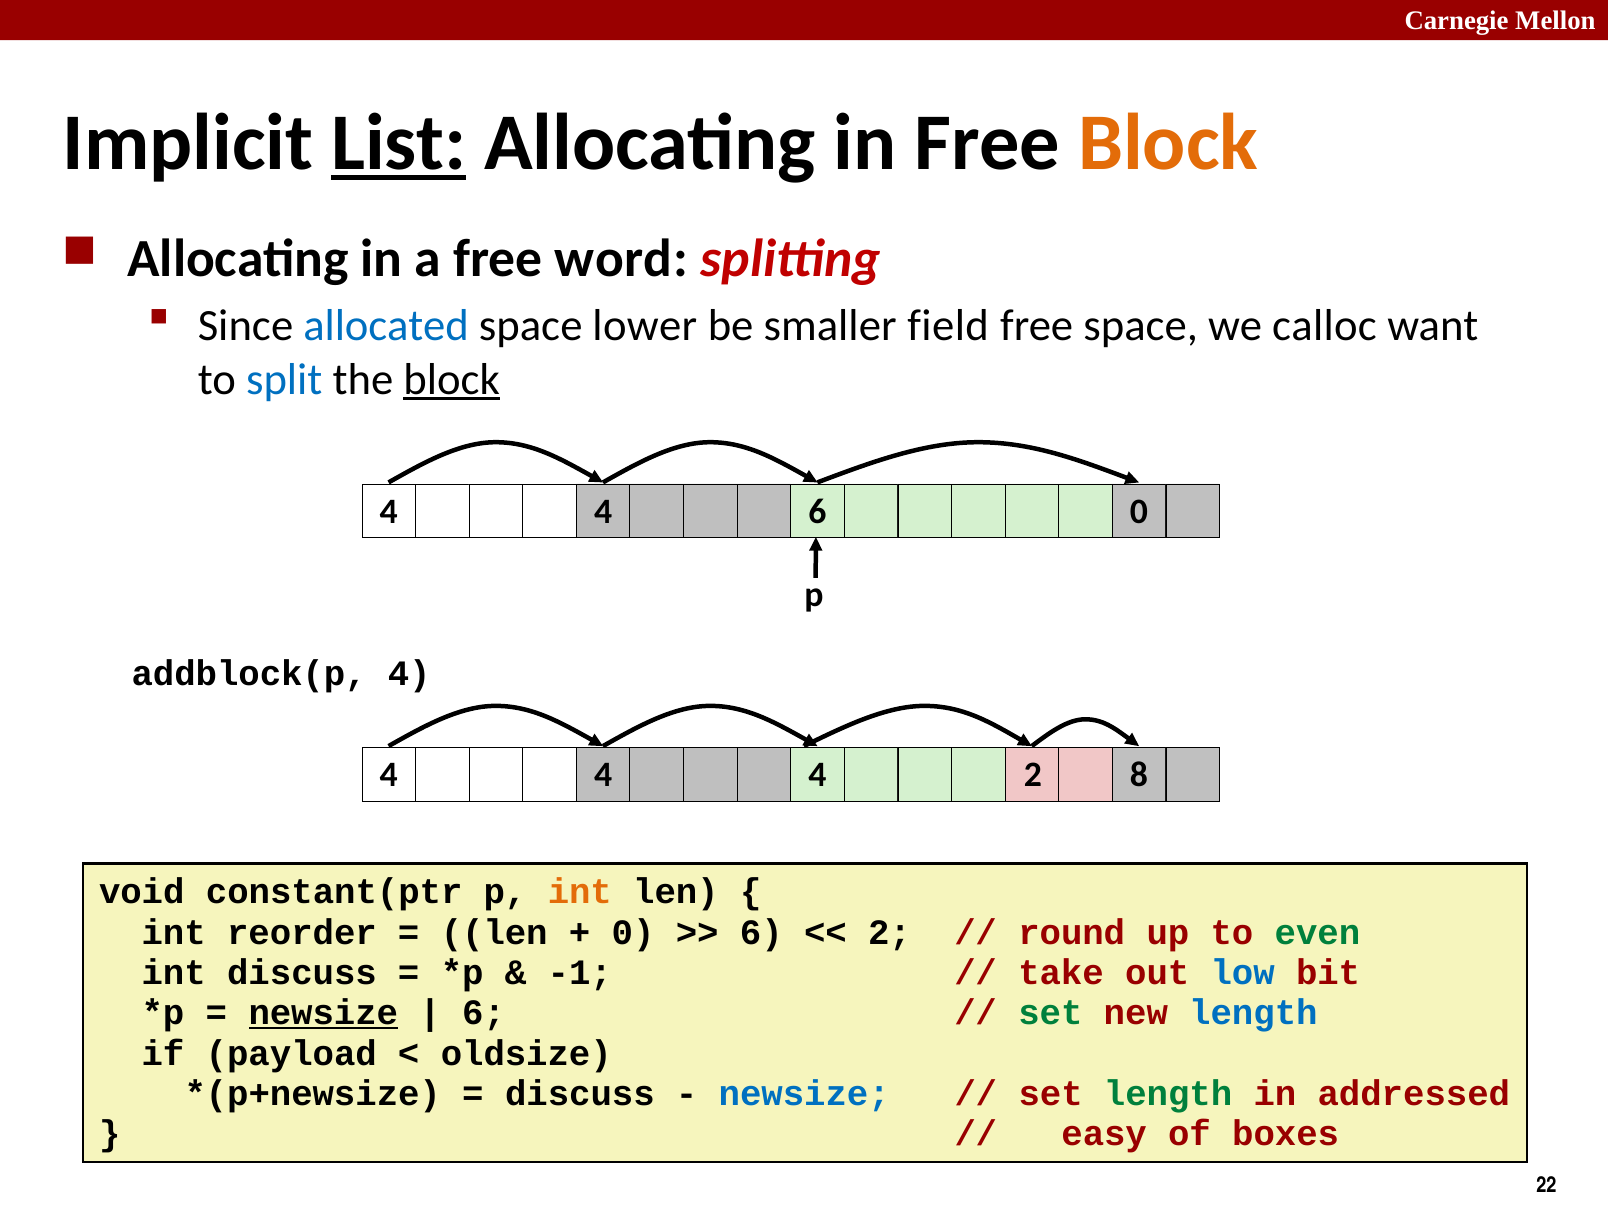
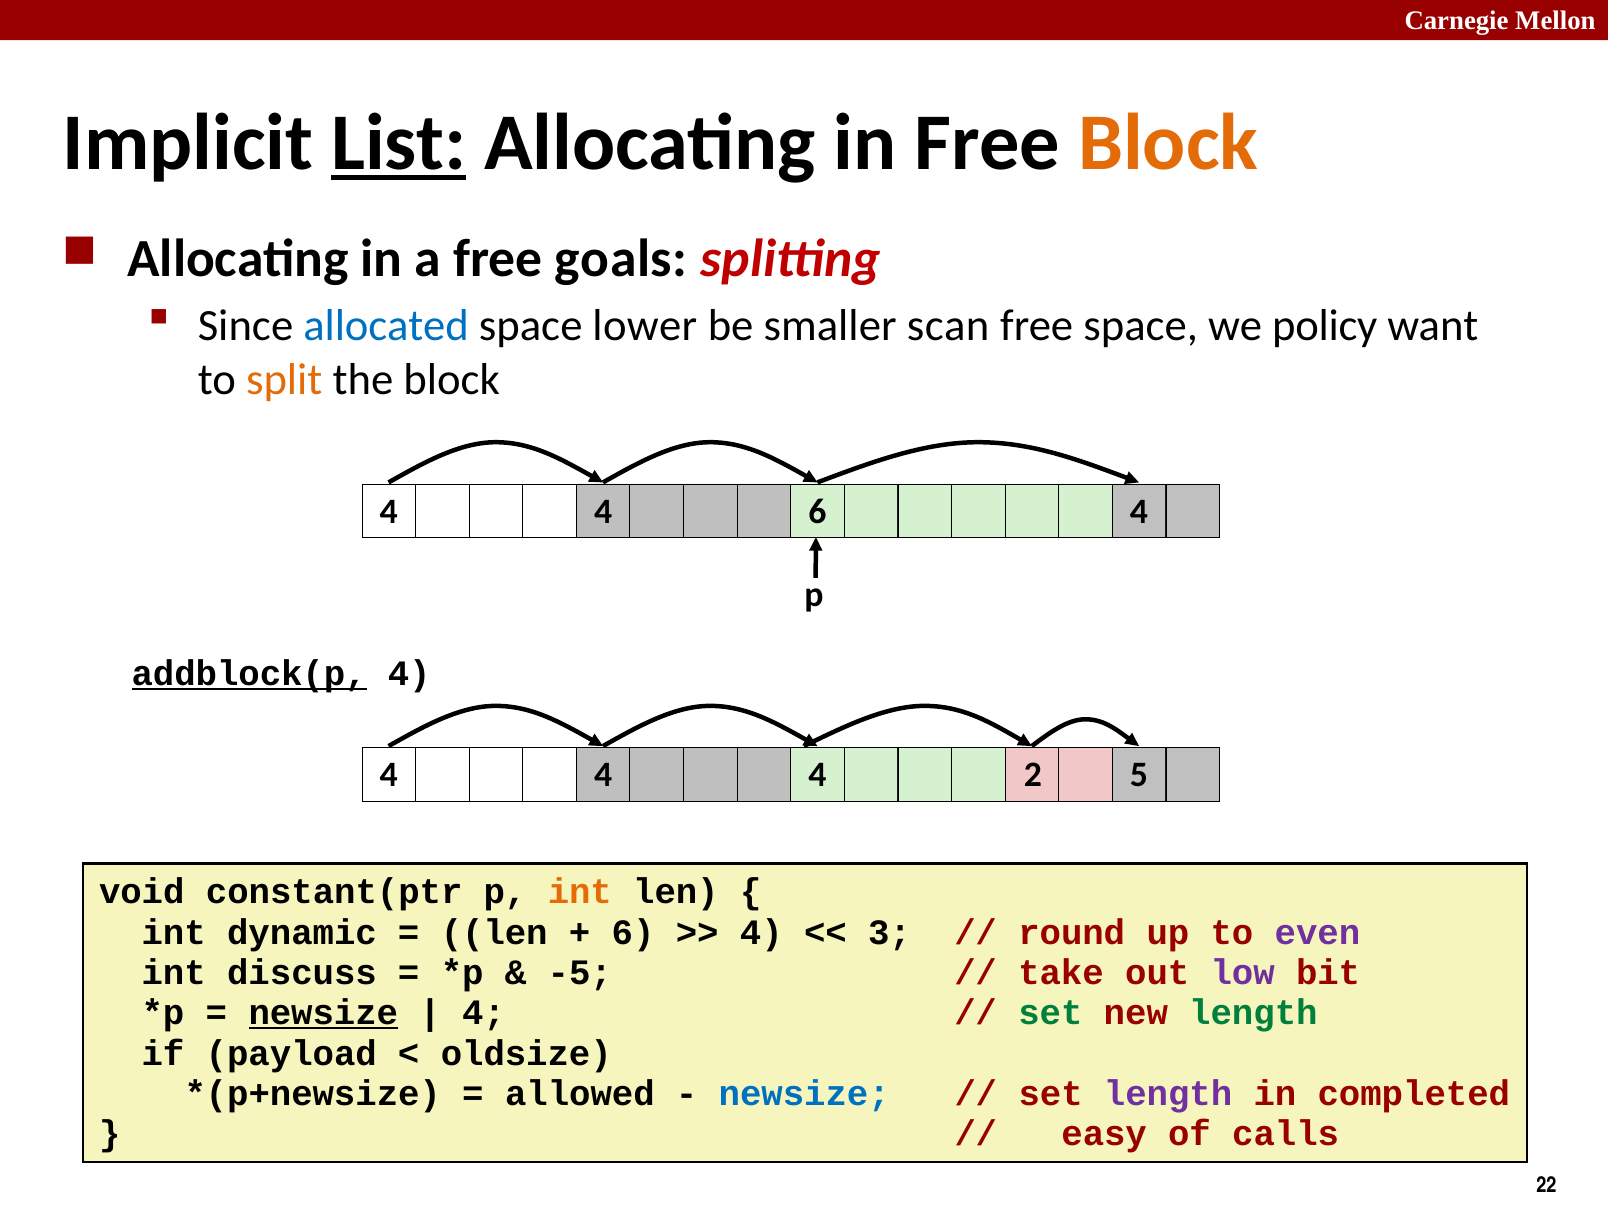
word: word -> goals
field: field -> scan
calloc: calloc -> policy
split colour: blue -> orange
block at (452, 380) underline: present -> none
4 4 0: 0 -> 4
addblock(p underline: none -> present
8: 8 -> 5
reorder: reorder -> dynamic
0 at (633, 932): 0 -> 6
6 at (761, 932): 6 -> 4
2 at (889, 932): 2 -> 3
even colour: green -> purple
-1: -1 -> -5
low colour: blue -> purple
6 at (484, 1013): 6 -> 4
length at (1253, 1013) colour: blue -> green
discuss at (580, 1093): discuss -> allowed
length at (1168, 1093) colour: green -> purple
addressed: addressed -> completed
boxes: boxes -> calls
